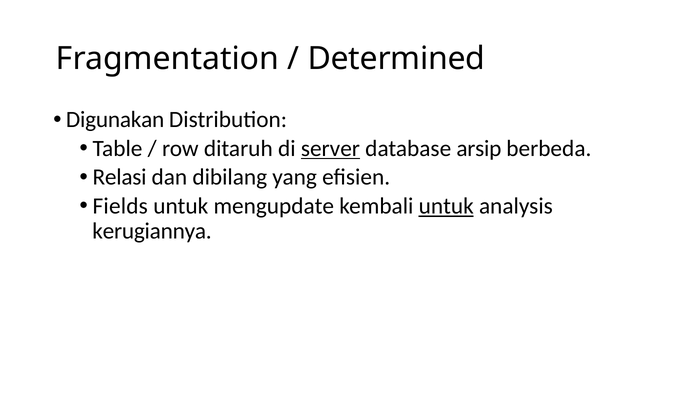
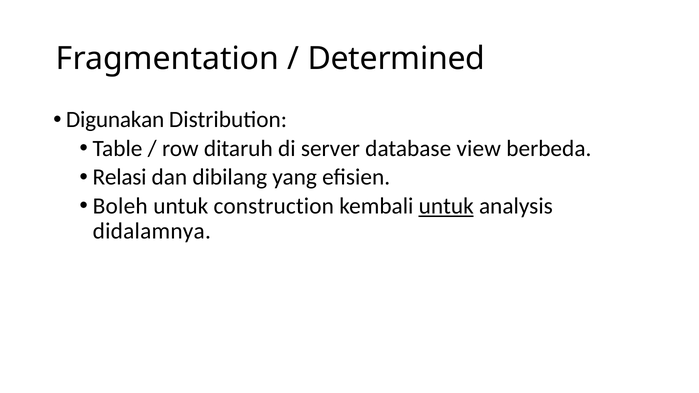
server underline: present -> none
arsip: arsip -> view
Fields: Fields -> Boleh
mengupdate: mengupdate -> construction
kerugiannya: kerugiannya -> didalamnya
